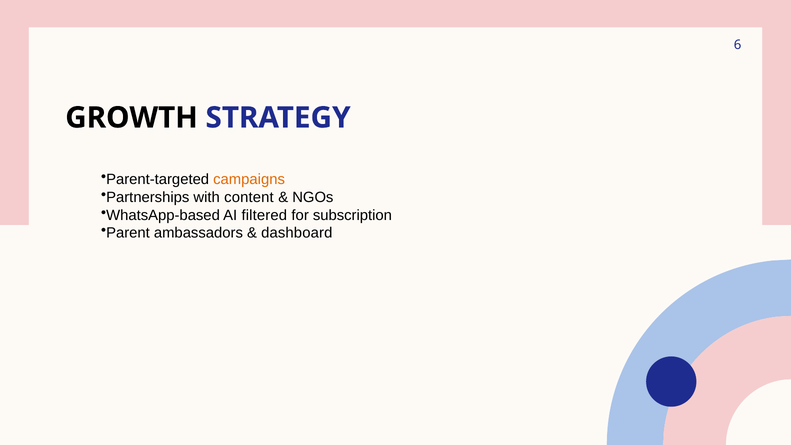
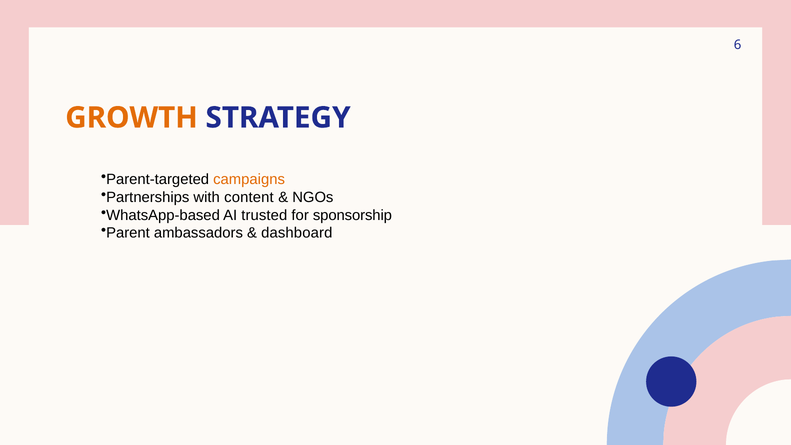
GROWTH colour: black -> orange
filtered: filtered -> trusted
subscription: subscription -> sponsorship
